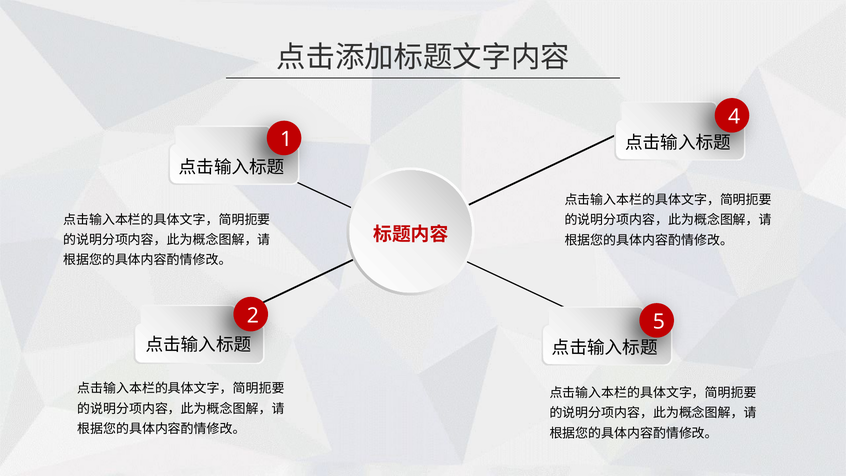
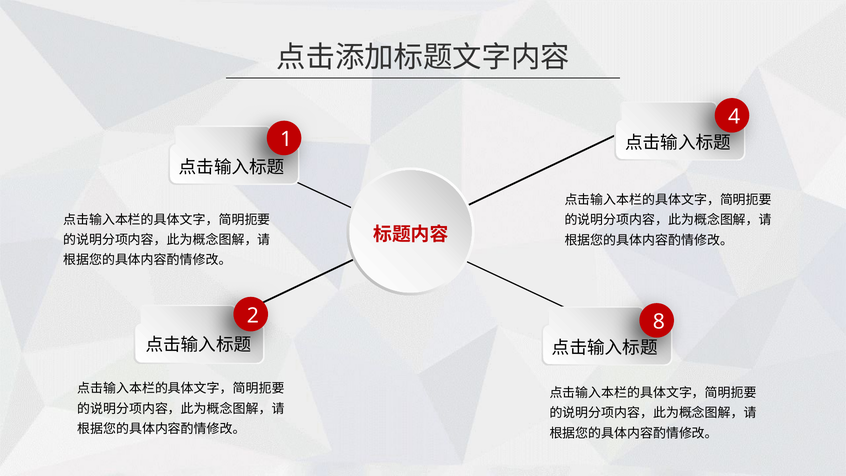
5: 5 -> 8
